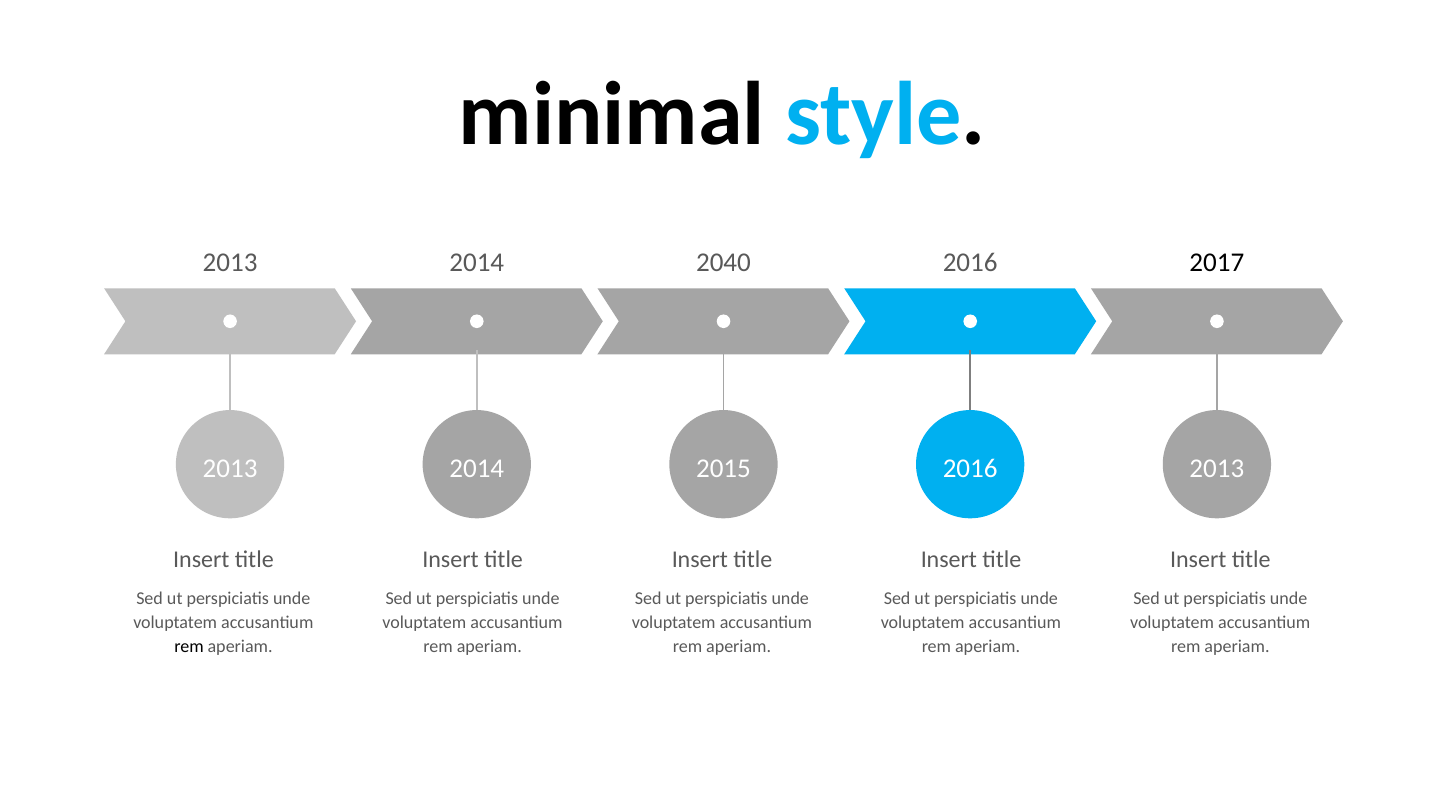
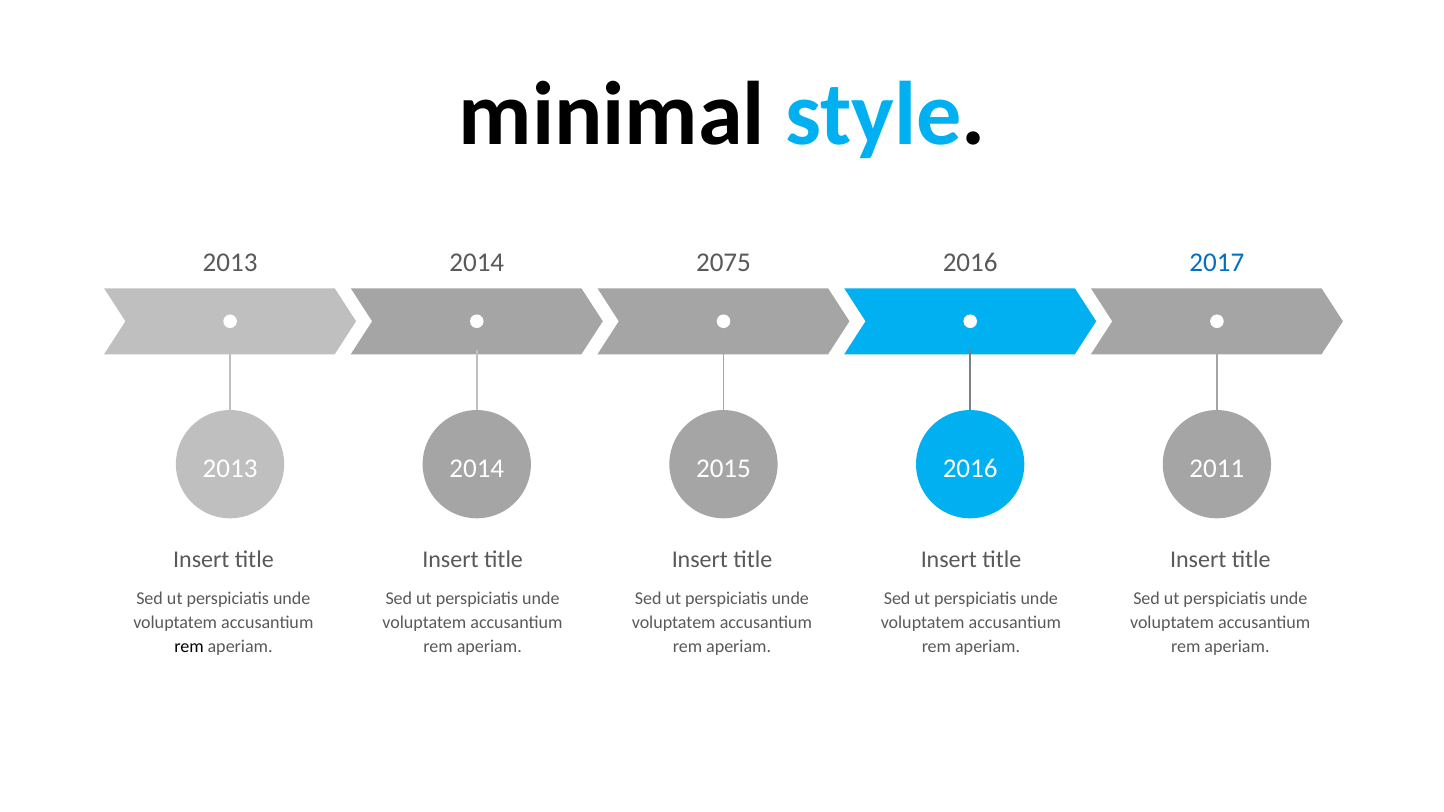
2040: 2040 -> 2075
2017 colour: black -> blue
2016 2013: 2013 -> 2011
